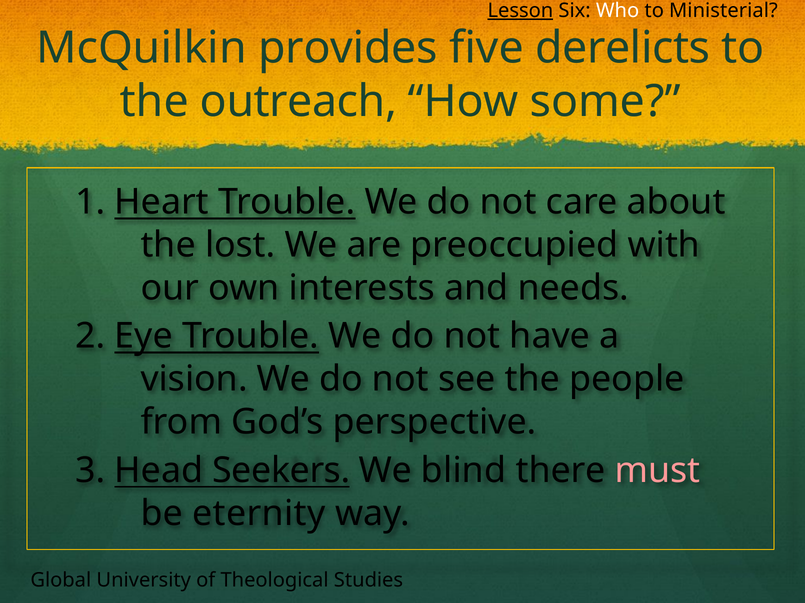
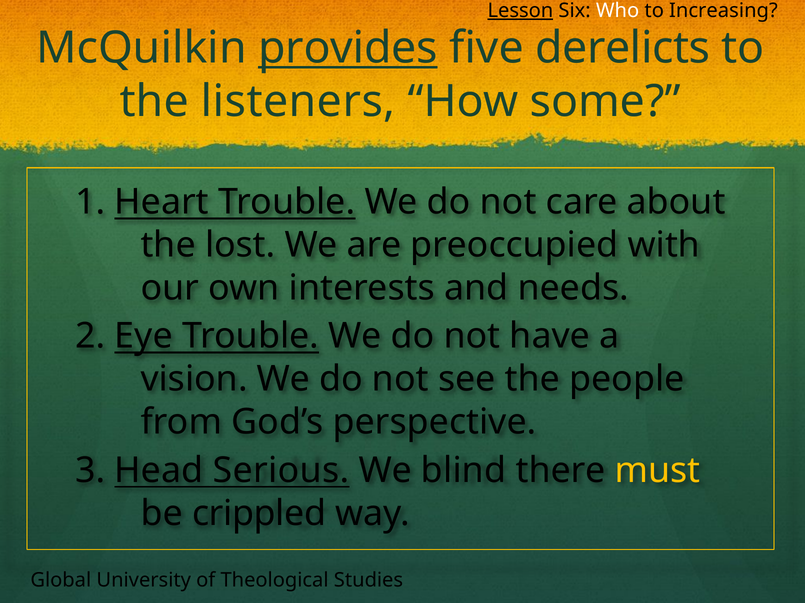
Ministerial: Ministerial -> Increasing
provides underline: none -> present
outreach: outreach -> listeners
Seekers: Seekers -> Serious
must colour: pink -> yellow
eternity: eternity -> crippled
